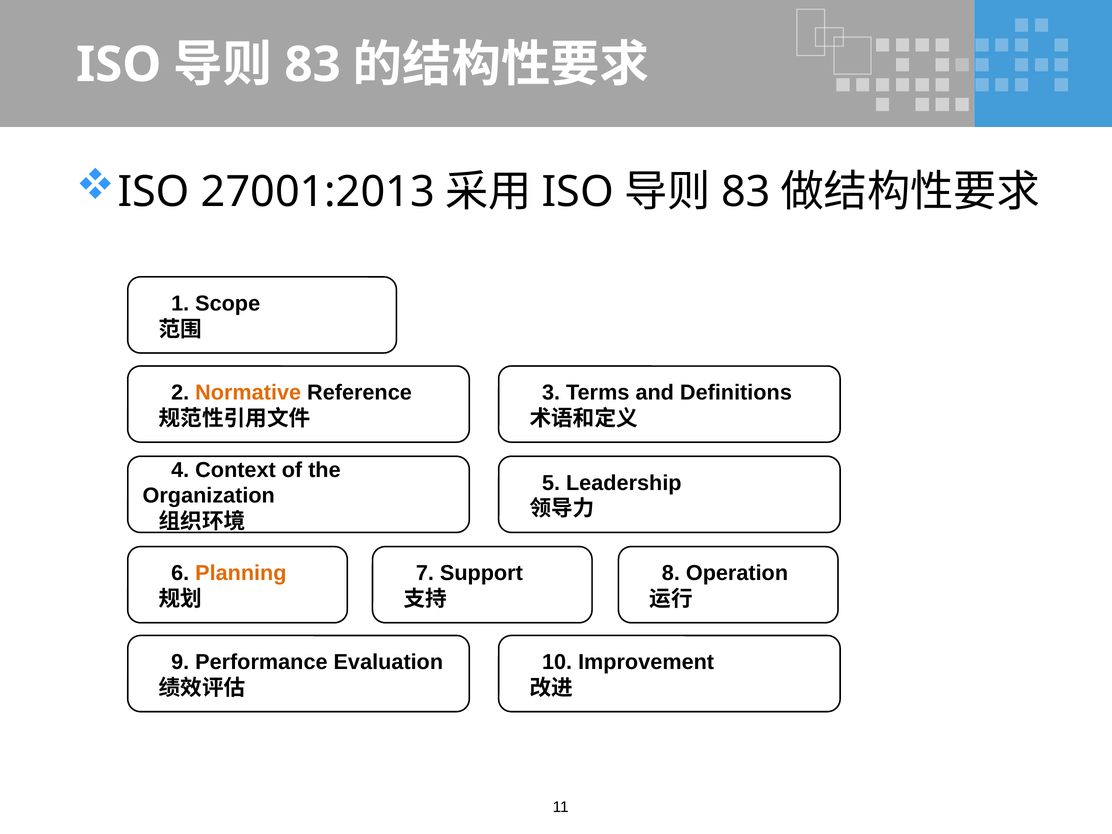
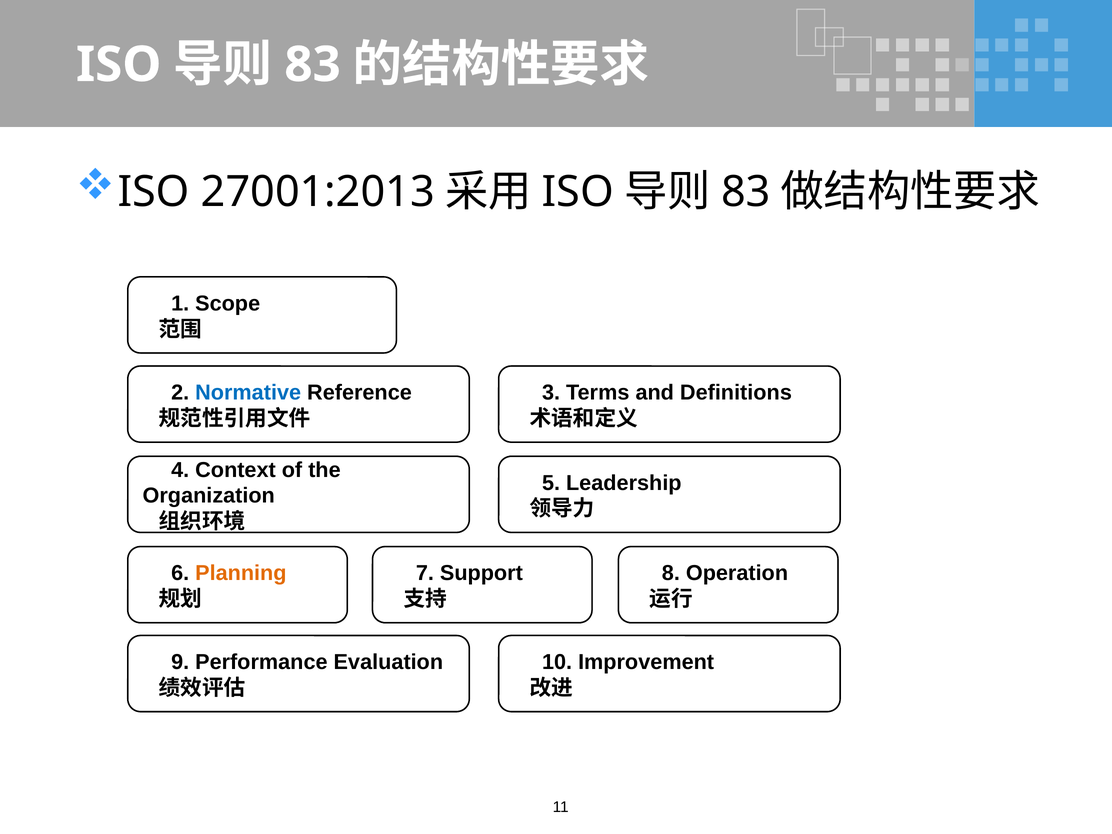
Normative colour: orange -> blue
